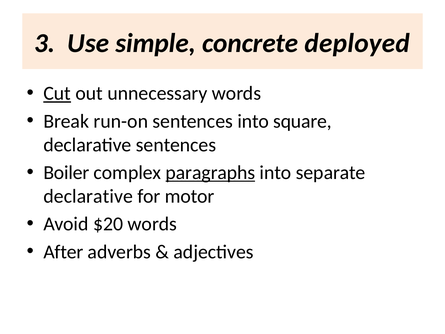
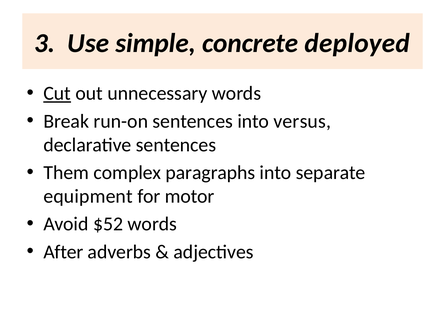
square: square -> versus
Boiler: Boiler -> Them
paragraphs underline: present -> none
declarative at (88, 196): declarative -> equipment
$20: $20 -> $52
